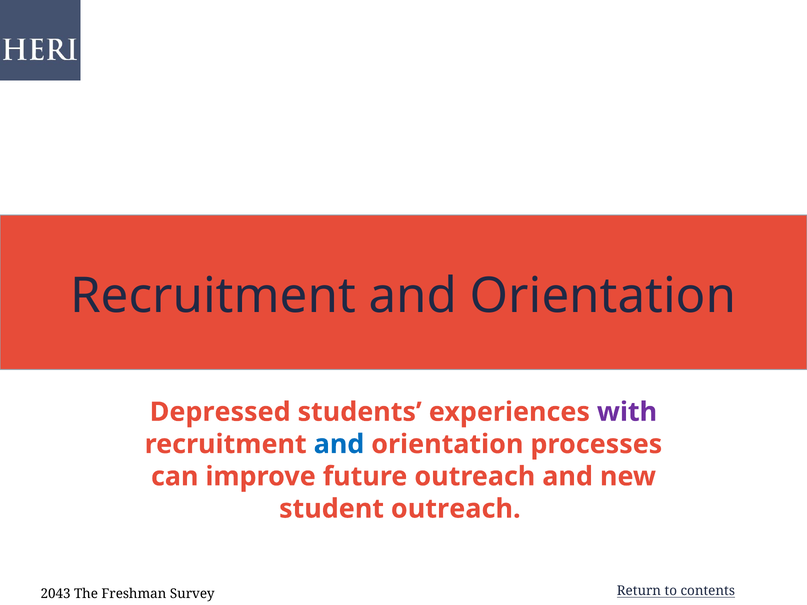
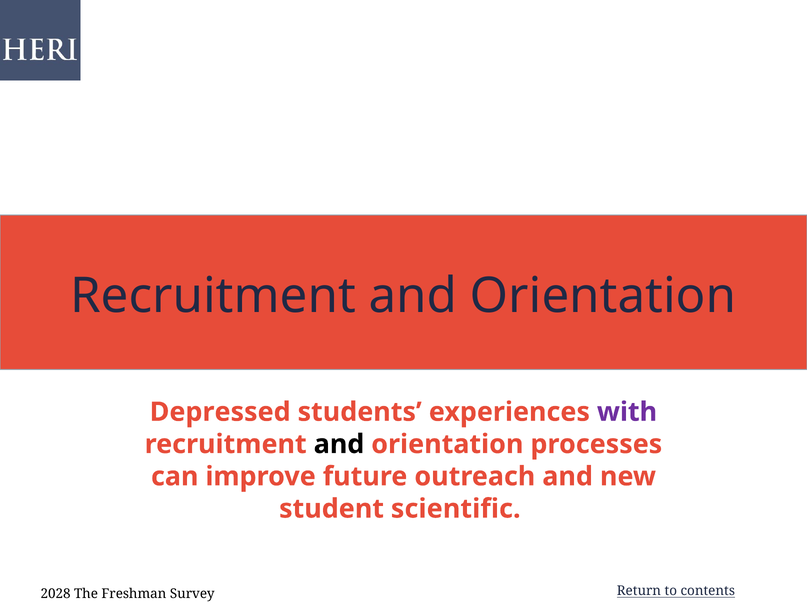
and at (339, 444) colour: blue -> black
student outreach: outreach -> scientific
2043: 2043 -> 2028
